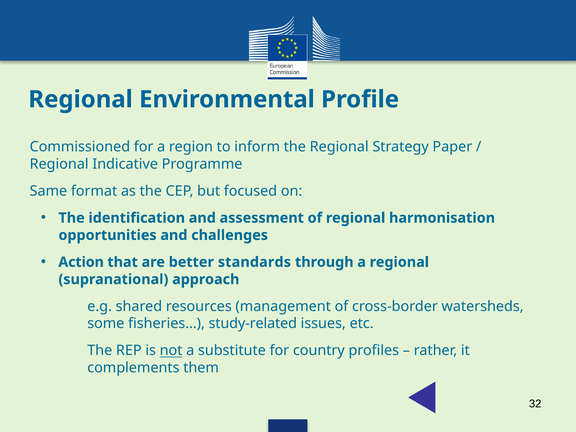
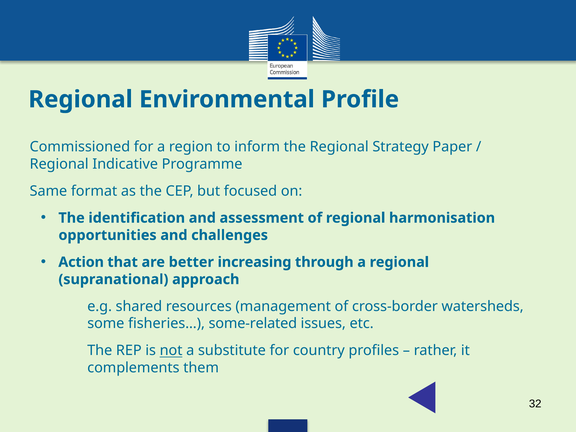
standards: standards -> increasing
study-related: study-related -> some-related
